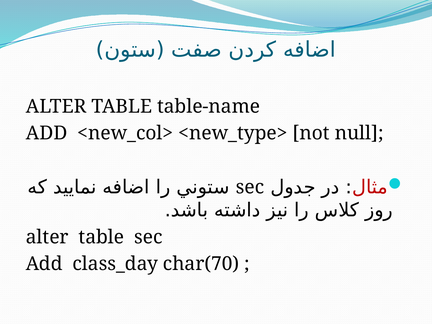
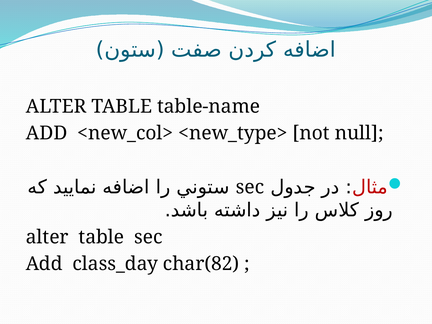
char(70: char(70 -> char(82
